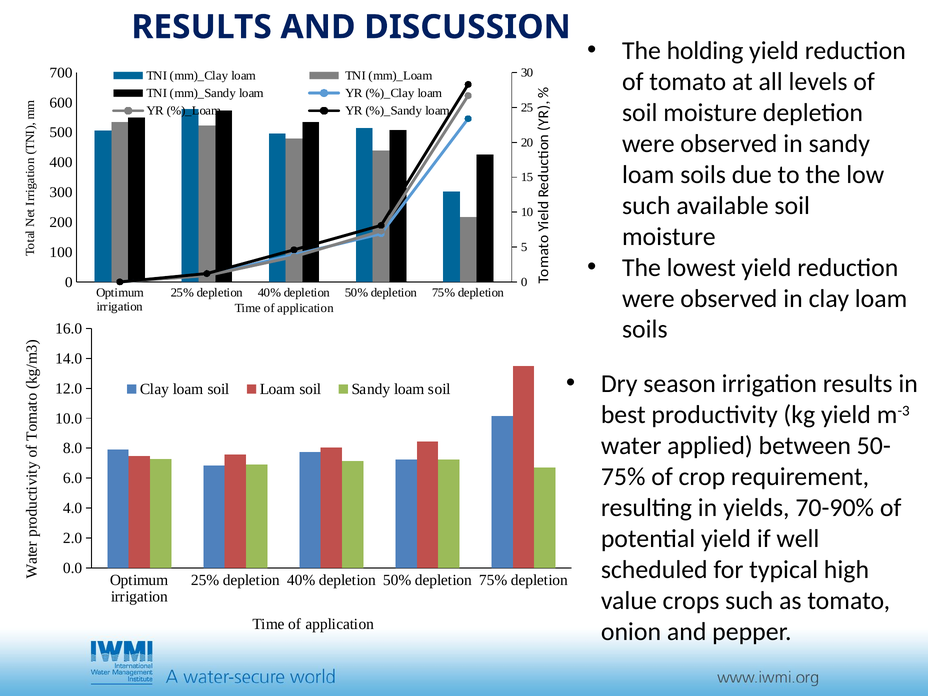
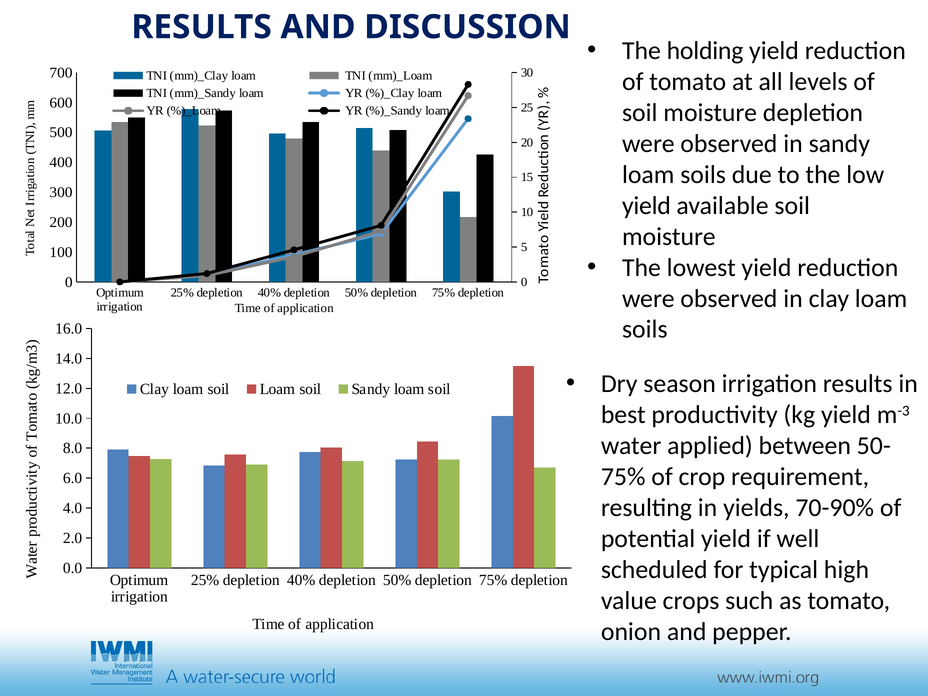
such at (646, 206): such -> yield
